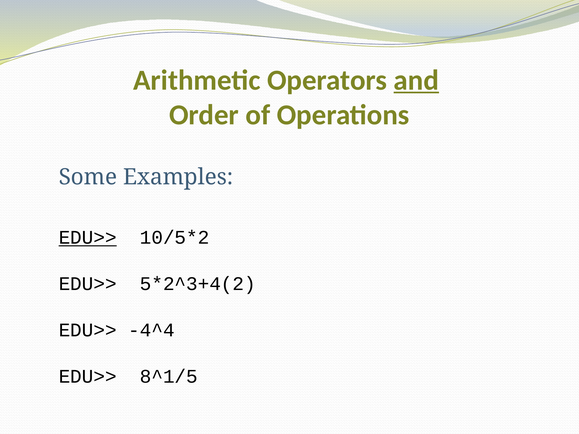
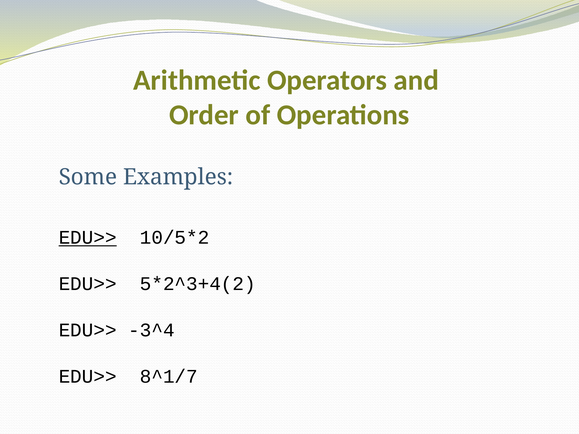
and underline: present -> none
-4^4: -4^4 -> -3^4
8^1/5: 8^1/5 -> 8^1/7
